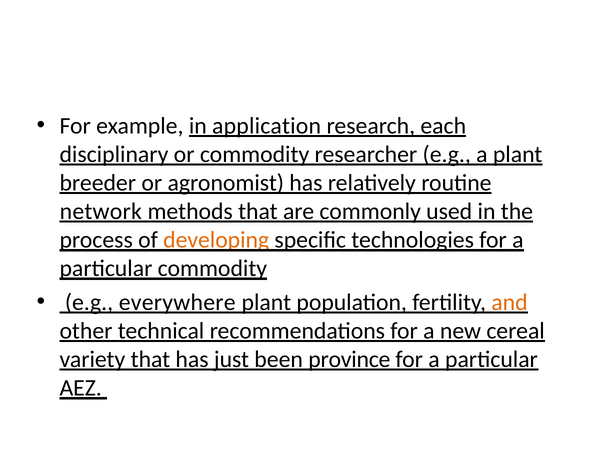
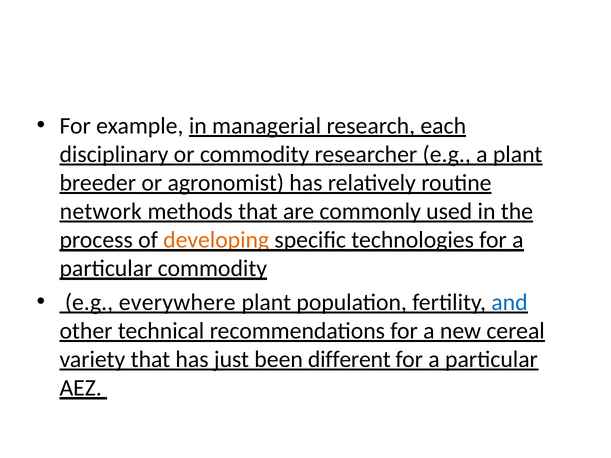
application: application -> managerial
and colour: orange -> blue
province: province -> different
